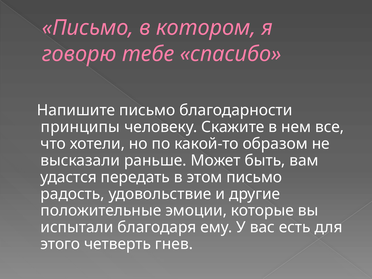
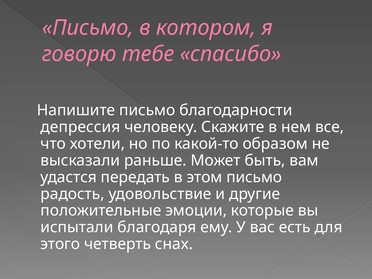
принципы: принципы -> депрессия
гнев: гнев -> снах
